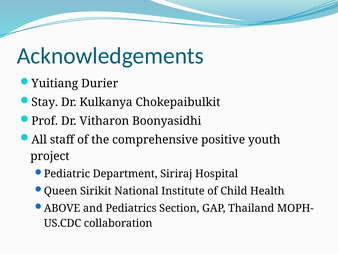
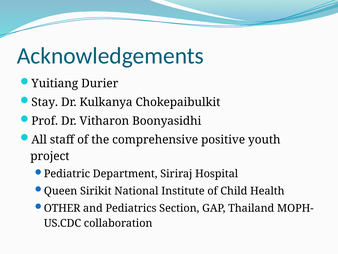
ABOVE: ABOVE -> OTHER
